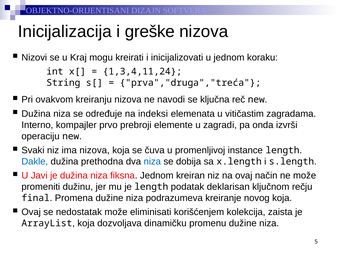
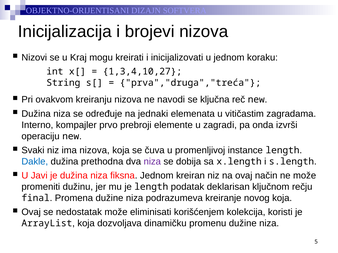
greške: greške -> brojevi
1,3,4,11,24: 1,3,4,11,24 -> 1,3,4,10,27
indeksi: indeksi -> jednaki
niza at (152, 162) colour: blue -> purple
zaista: zaista -> koristi
